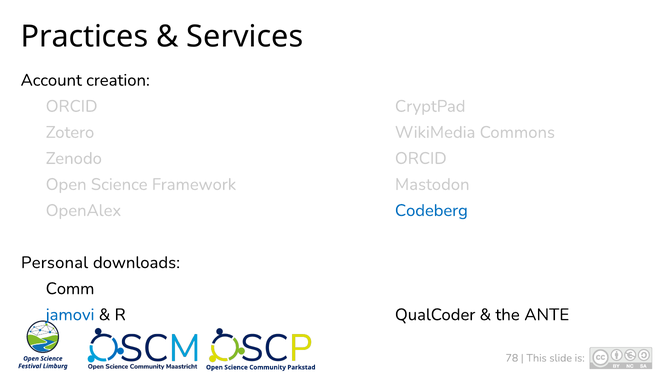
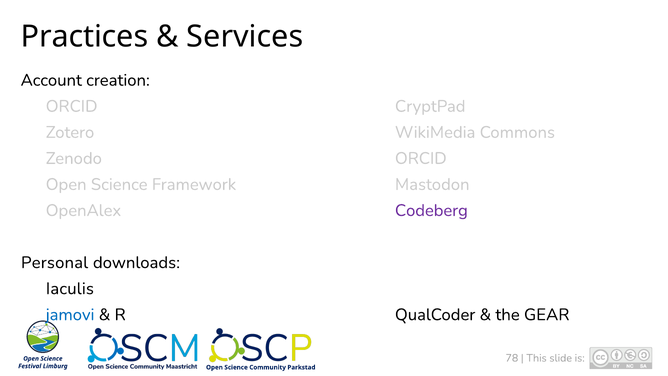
Codeberg colour: blue -> purple
Comm: Comm -> Iaculis
ANTE: ANTE -> GEAR
